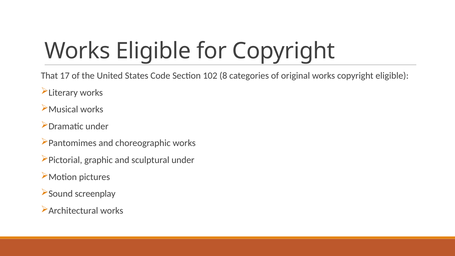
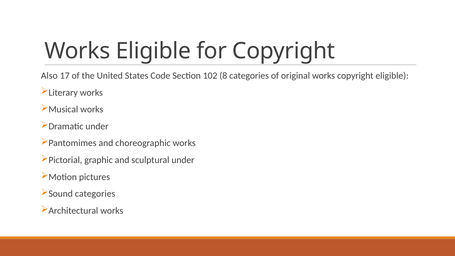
That: That -> Also
Sound screenplay: screenplay -> categories
